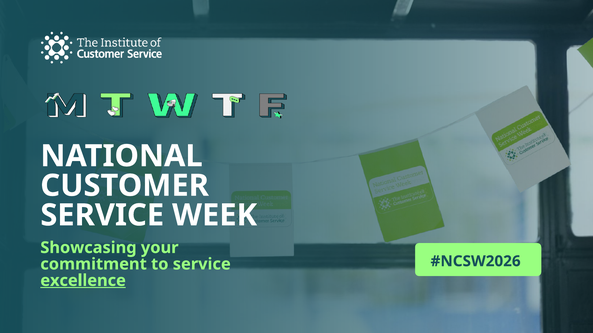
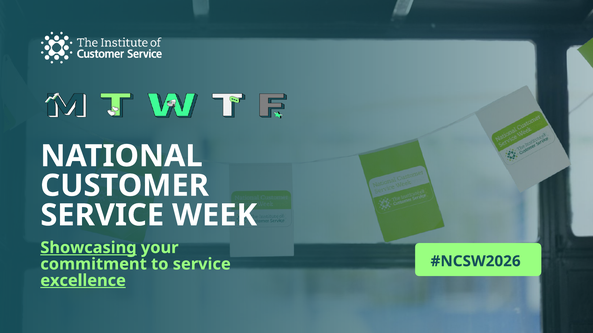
Showcasing underline: none -> present
